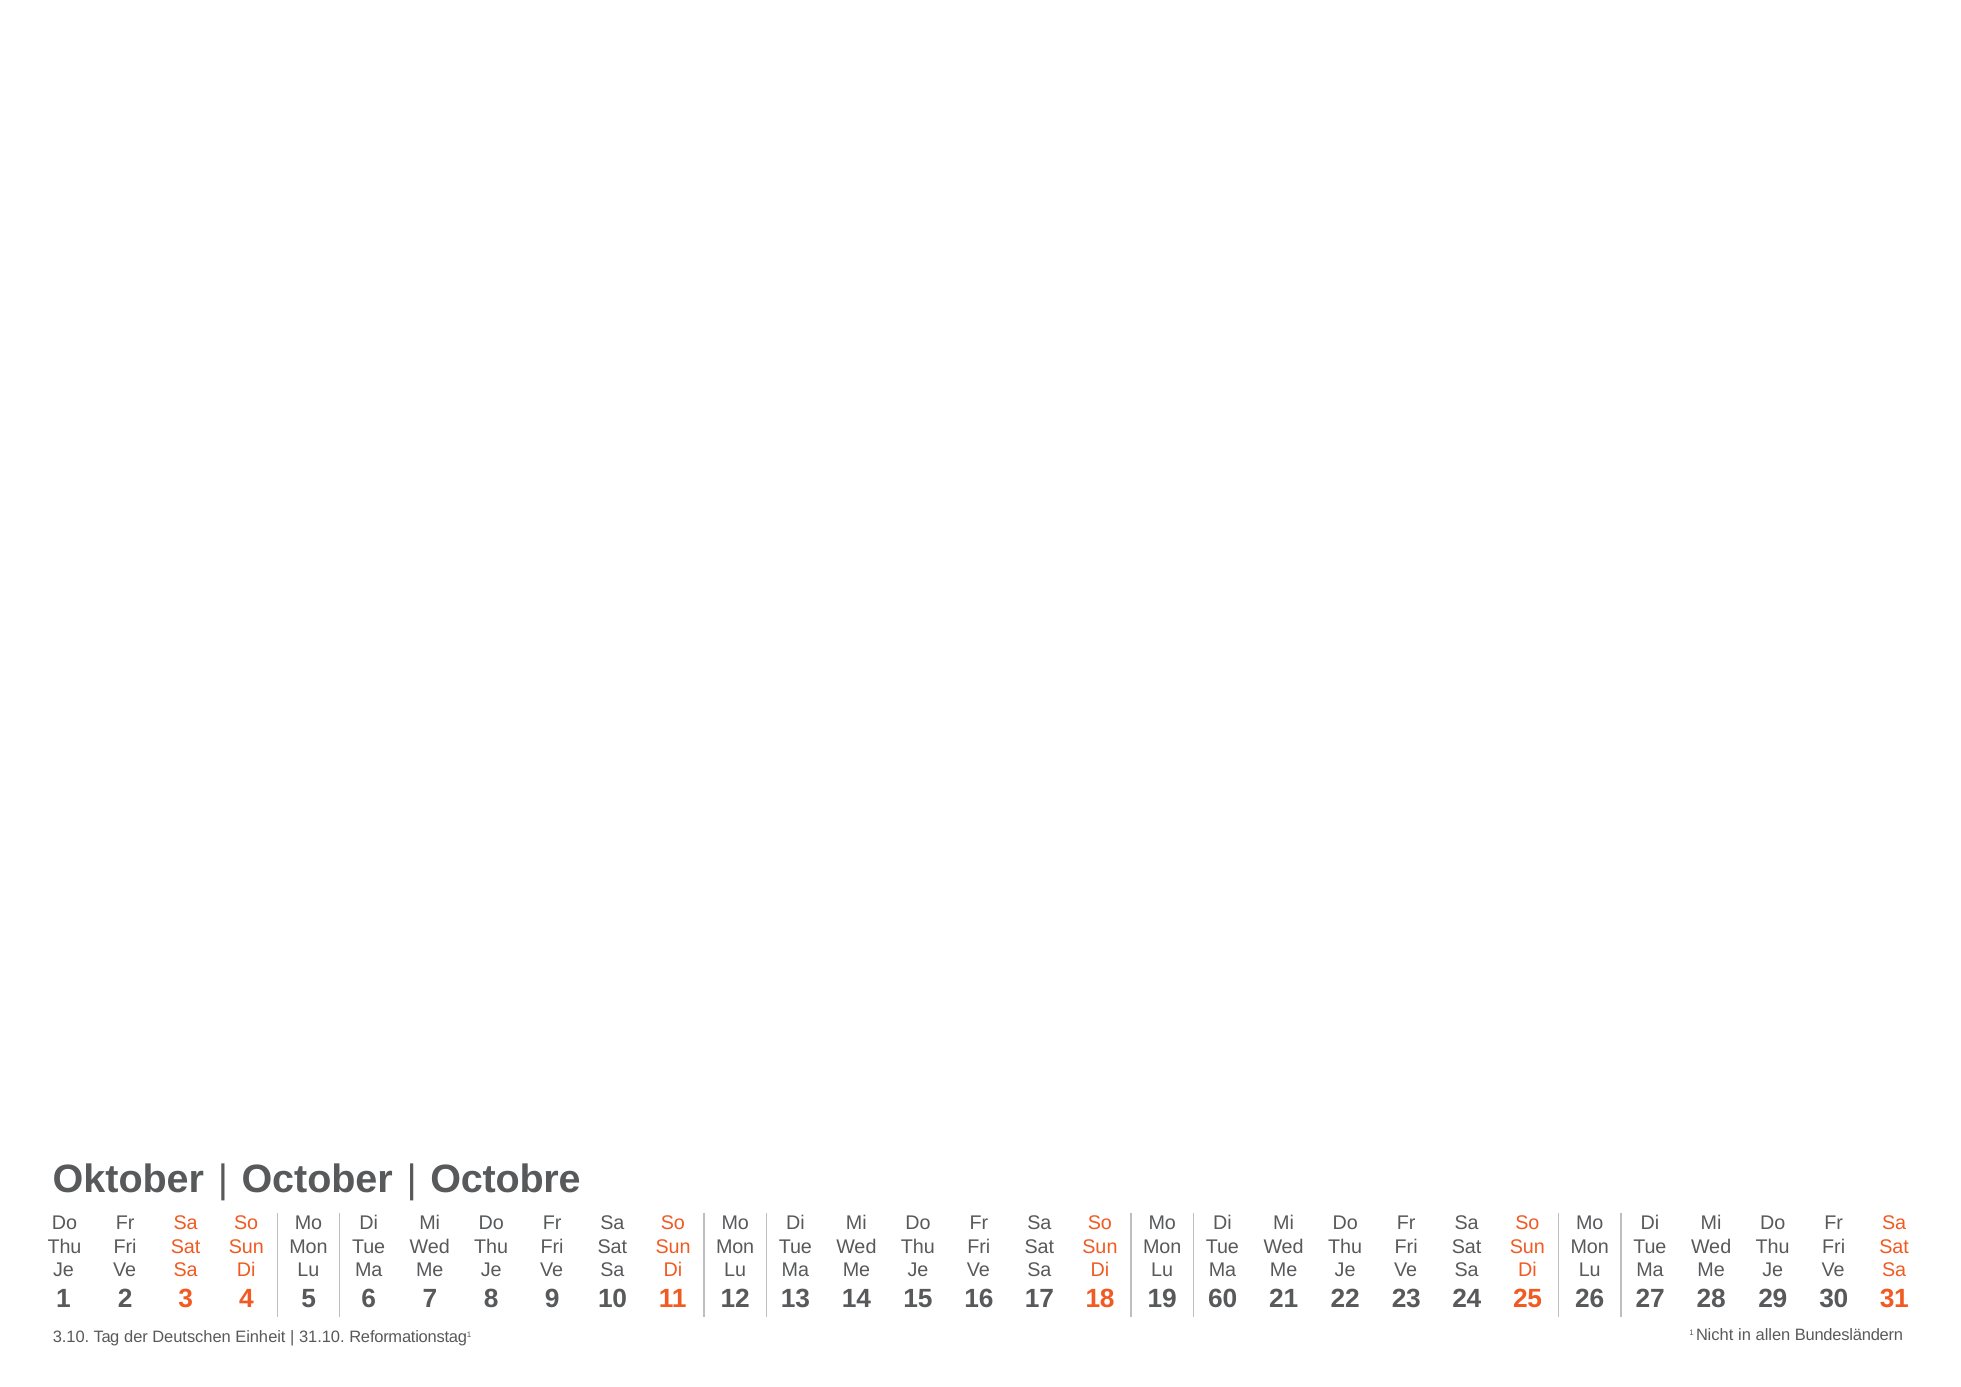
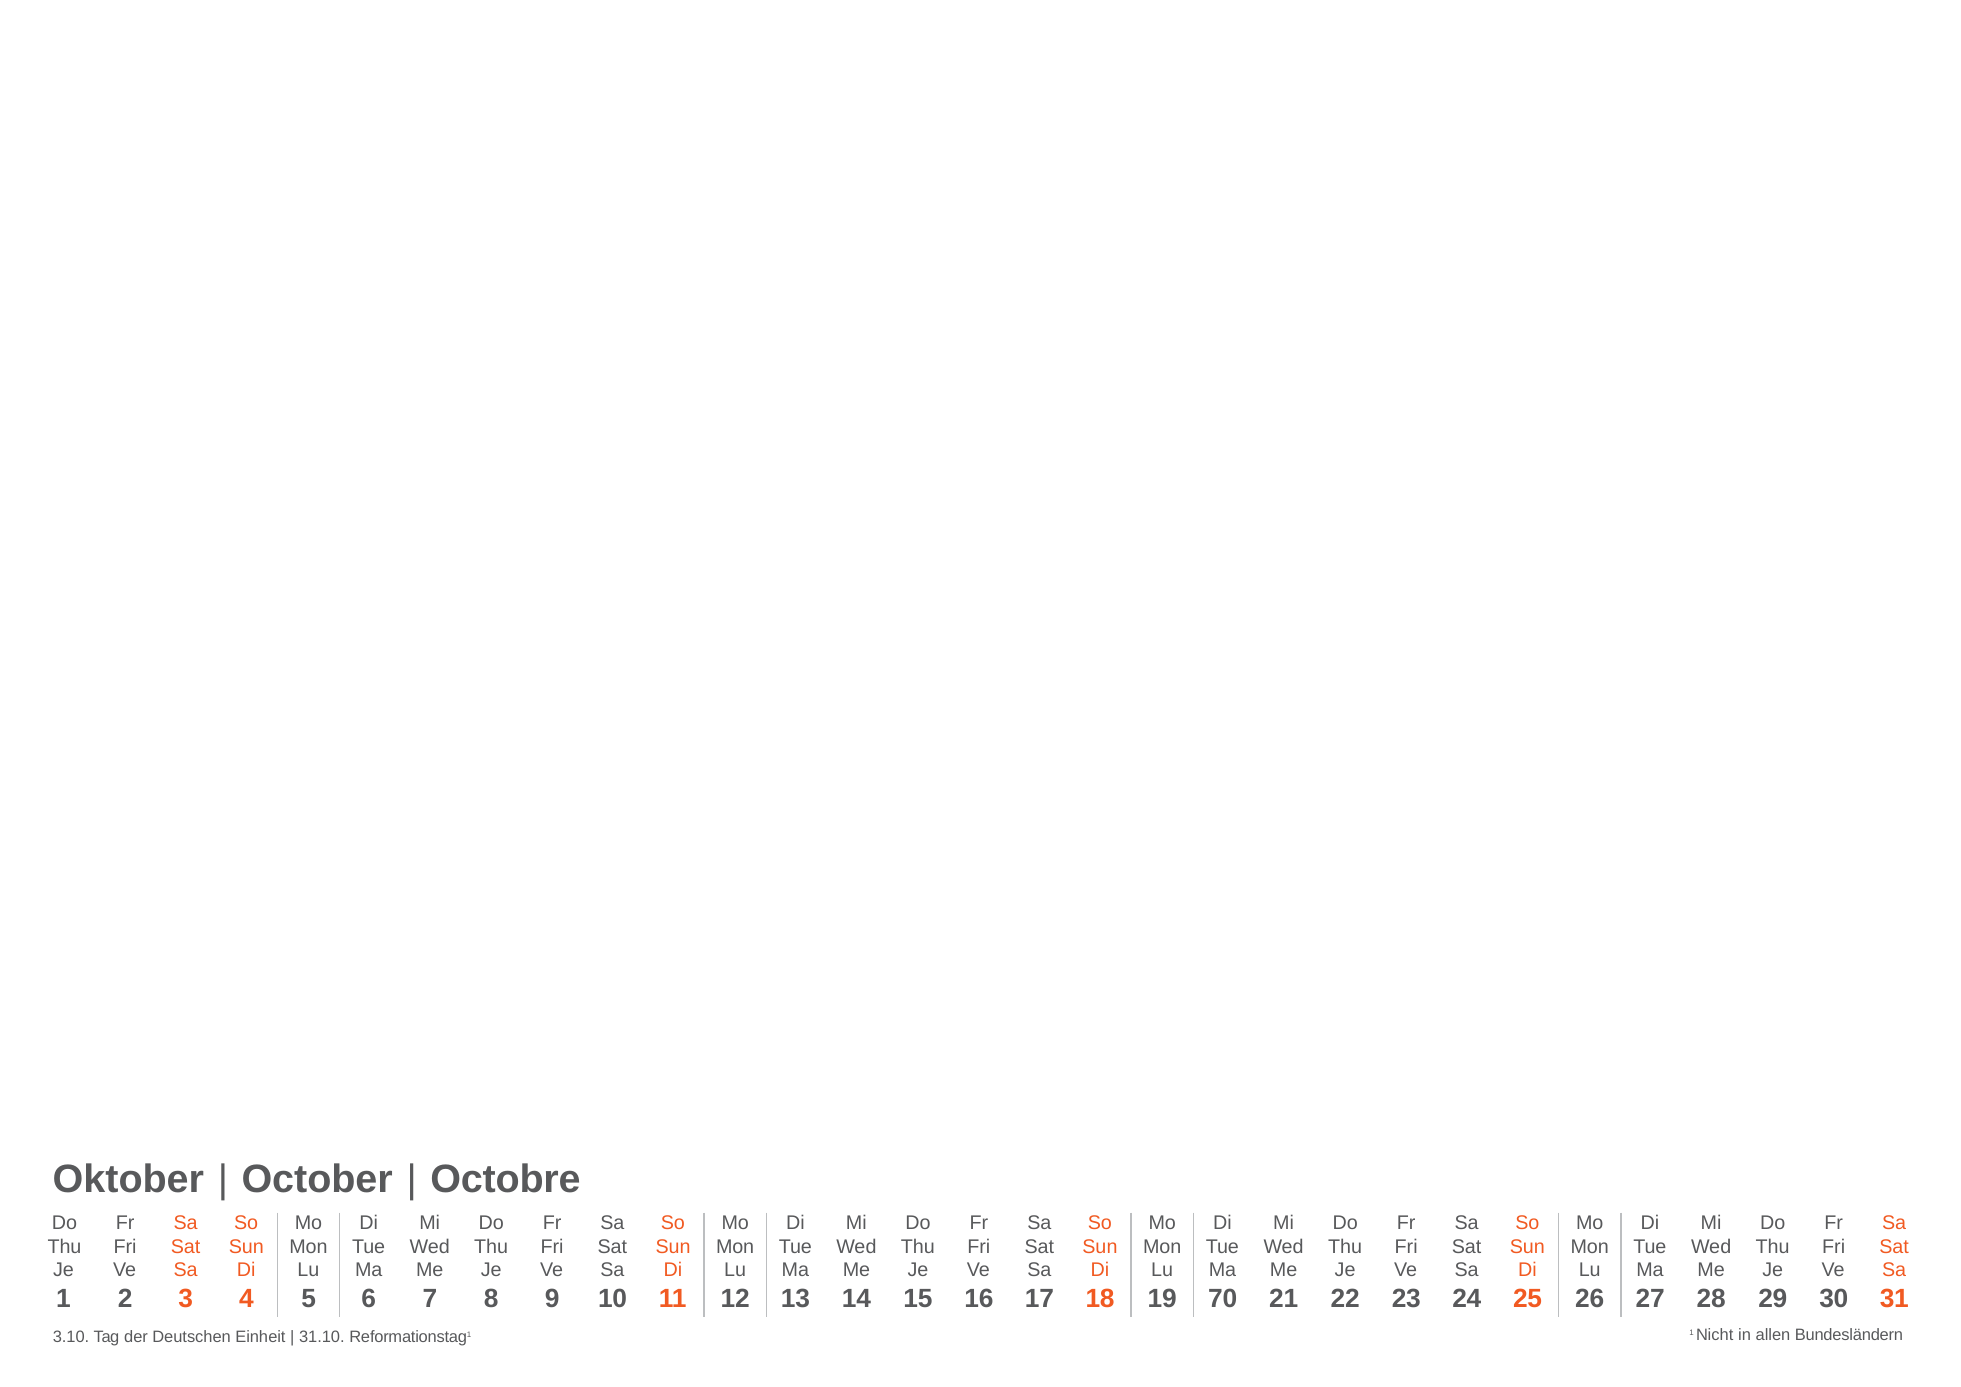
60: 60 -> 70
